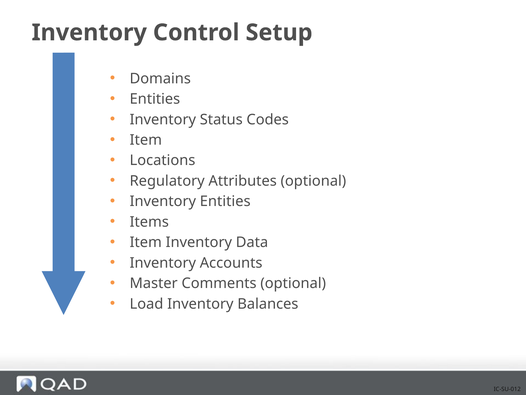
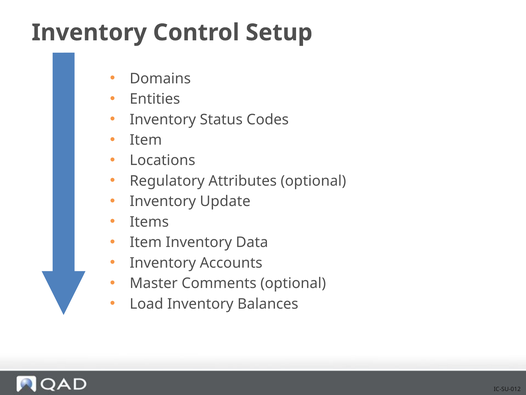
Inventory Entities: Entities -> Update
